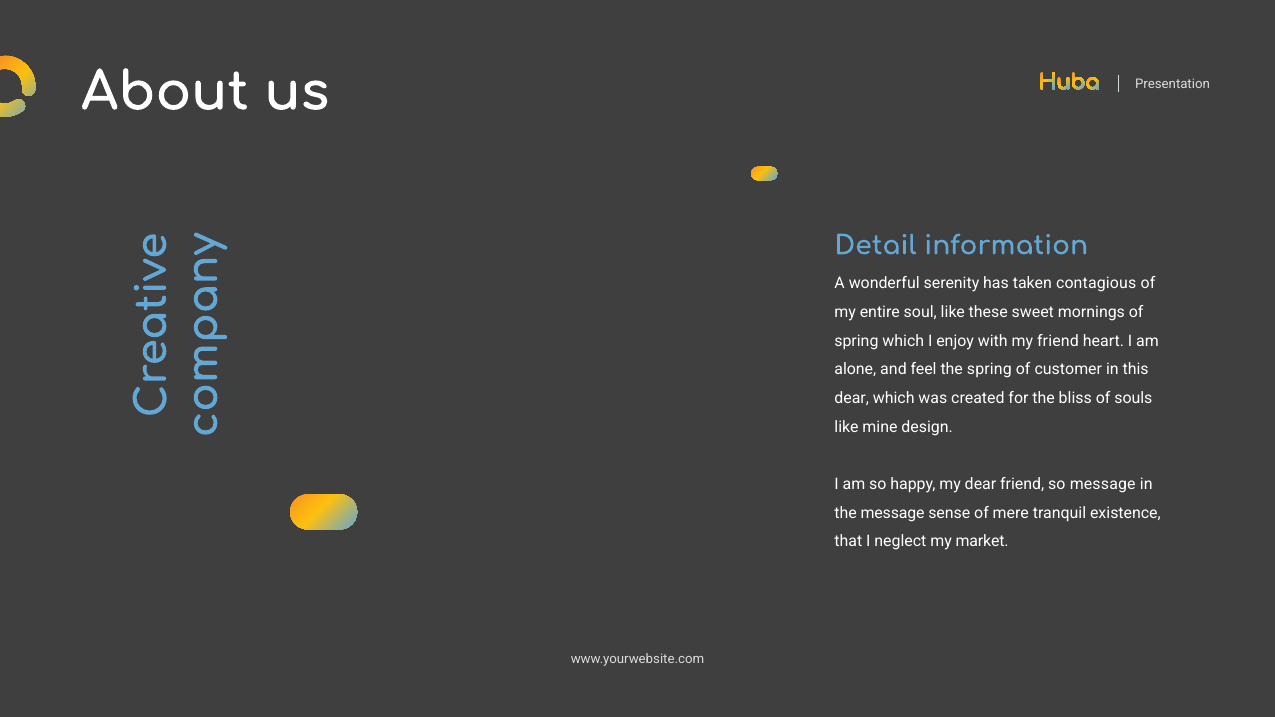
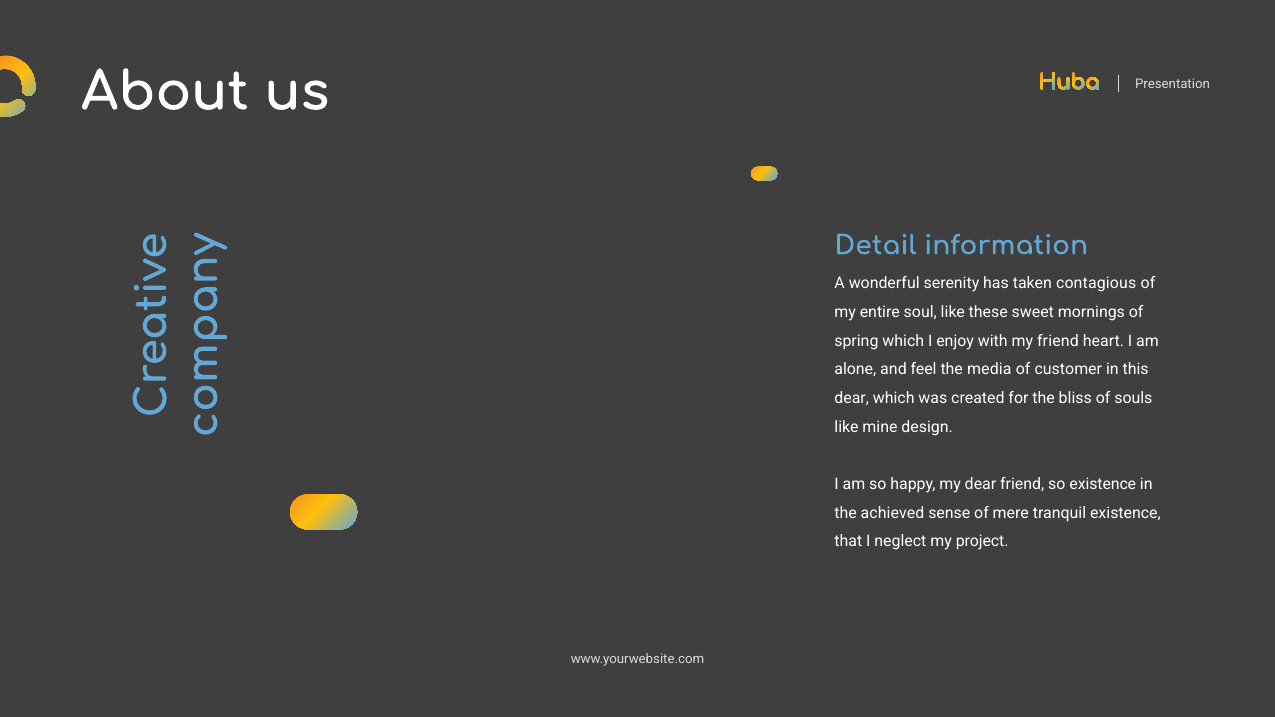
the spring: spring -> media
so message: message -> existence
the message: message -> achieved
market: market -> project
